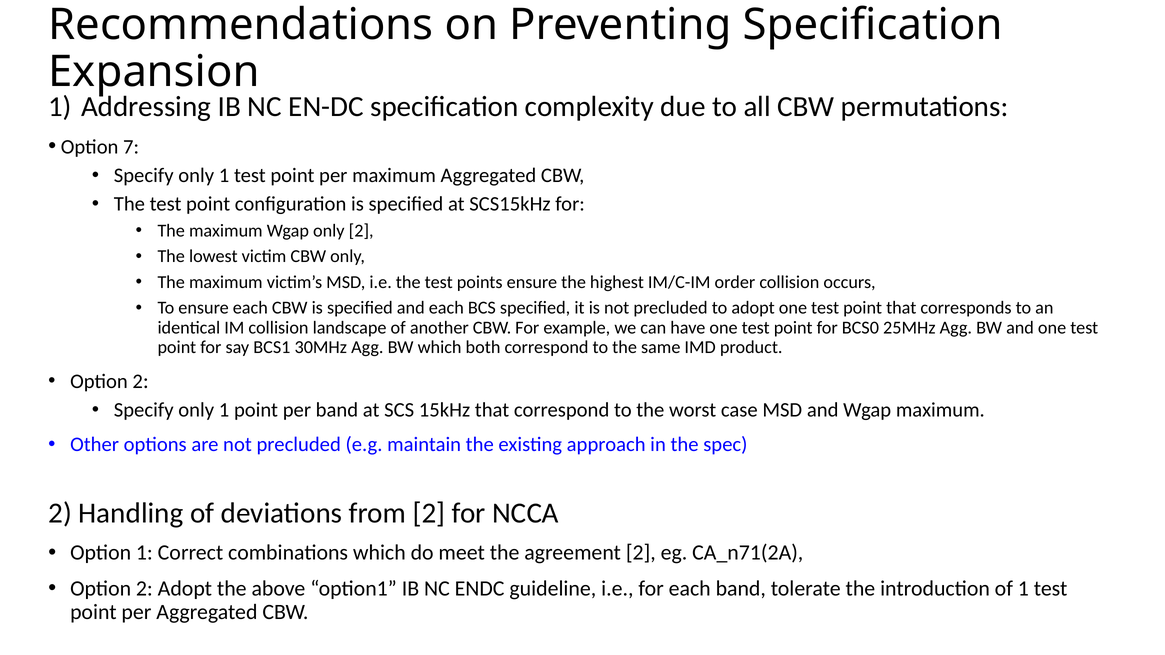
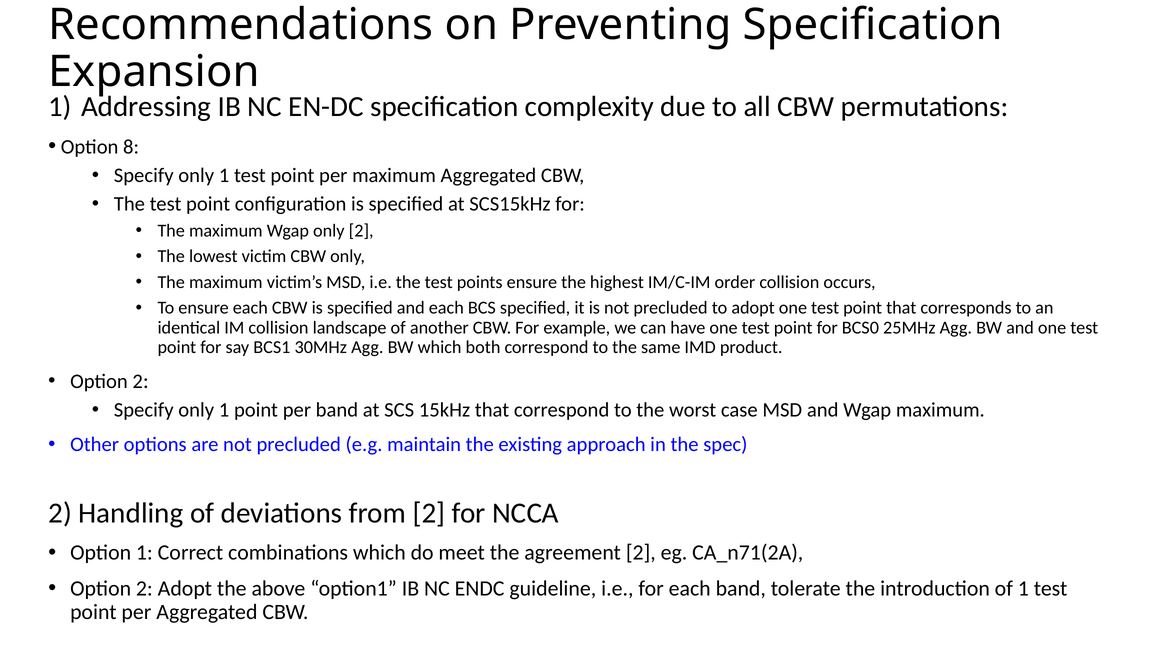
7: 7 -> 8
